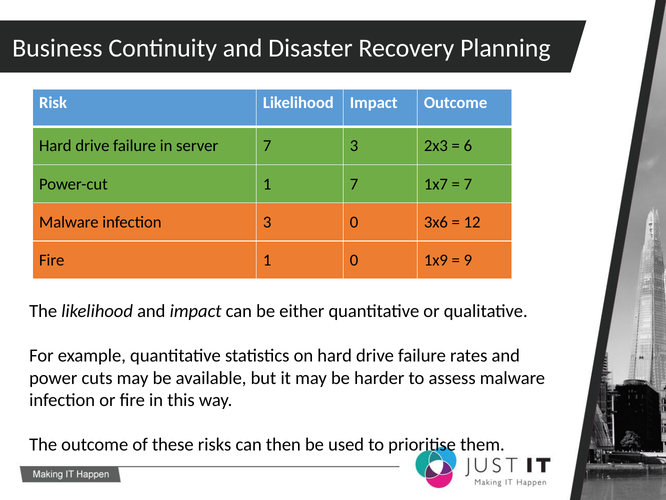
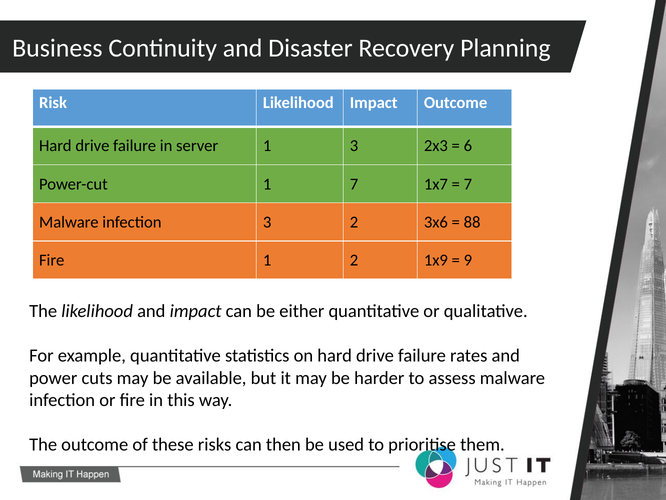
server 7: 7 -> 1
3 0: 0 -> 2
12: 12 -> 88
1 0: 0 -> 2
